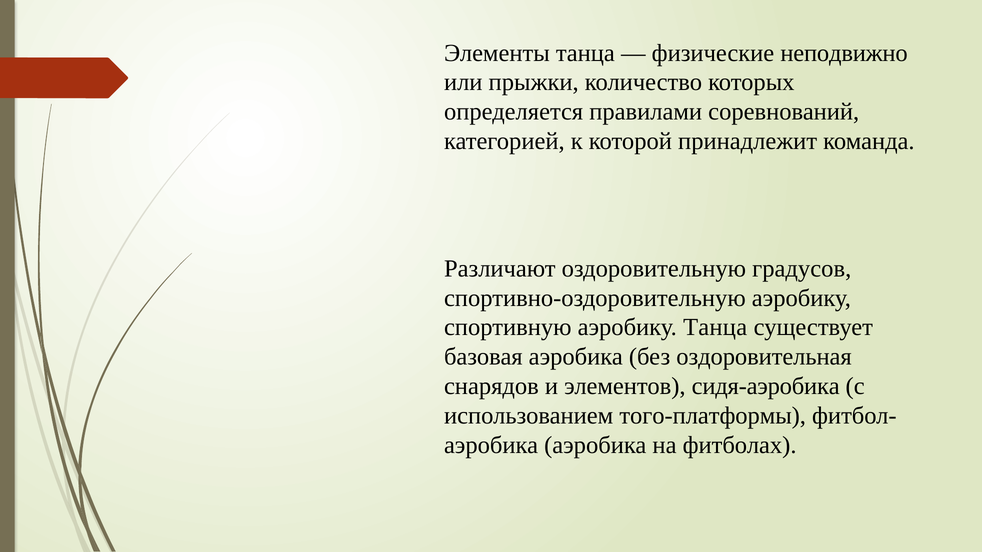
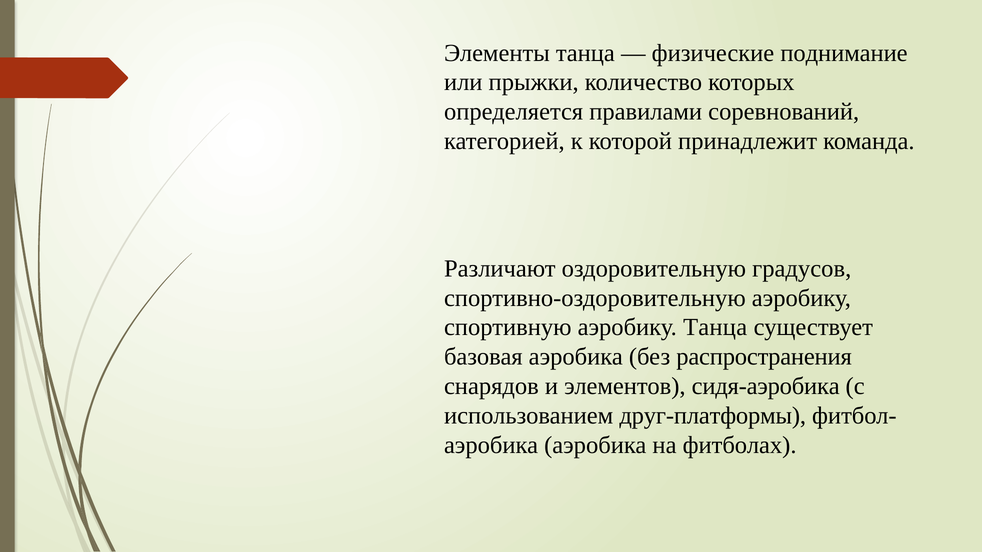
неподвижно: неподвижно -> поднимание
оздоровительная: оздоровительная -> распространения
того-платформы: того-платформы -> друг-платформы
